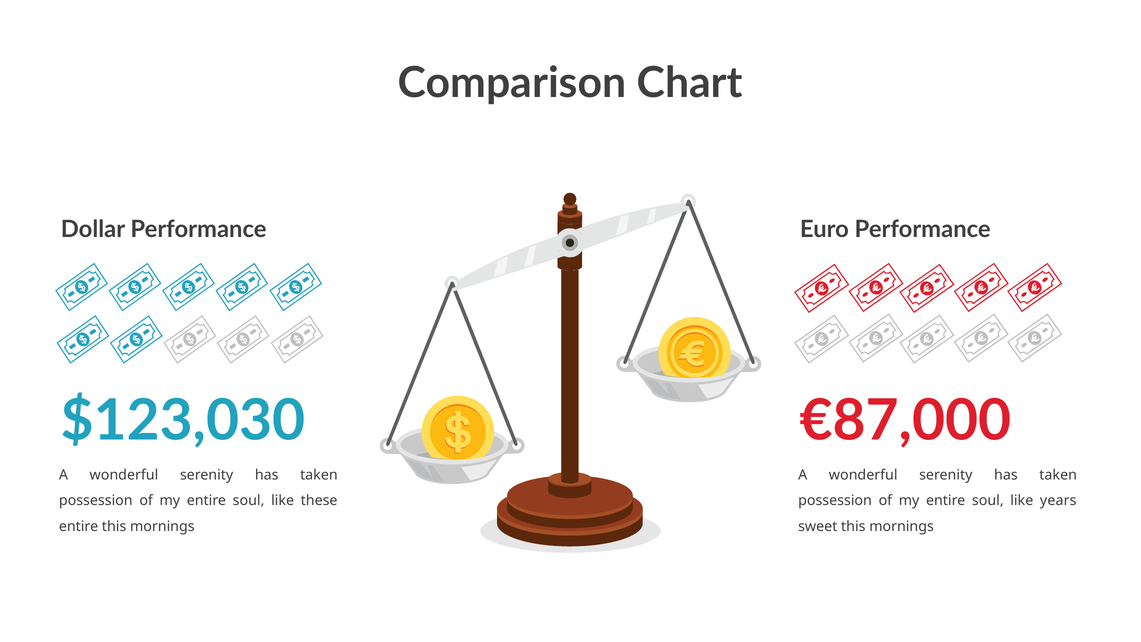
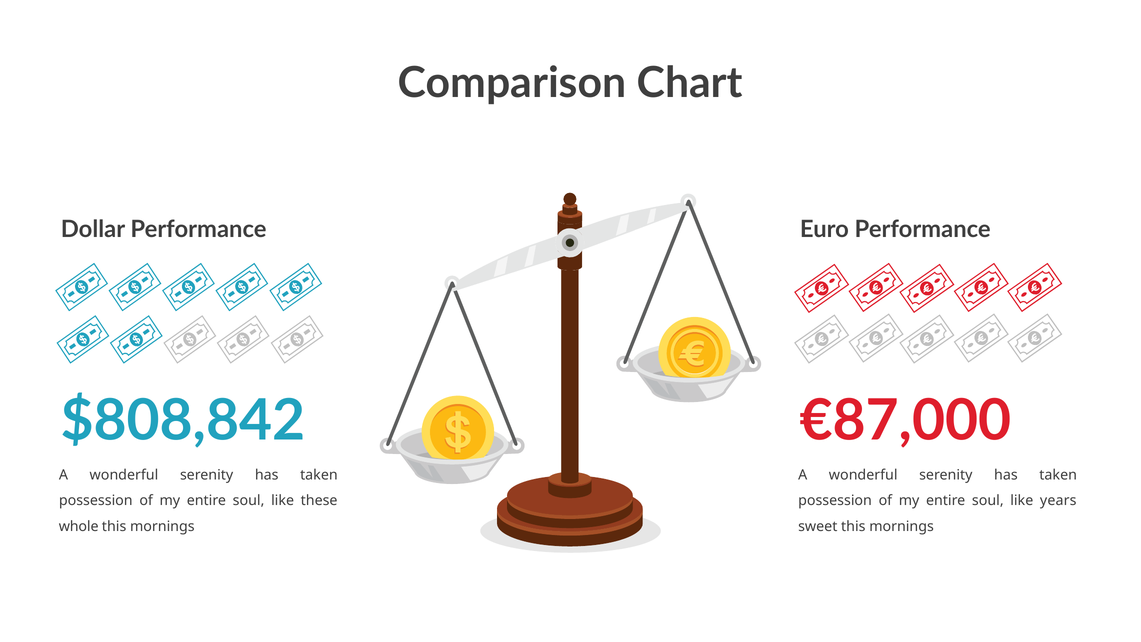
$123,030: $123,030 -> $808,842
entire at (79, 526): entire -> whole
